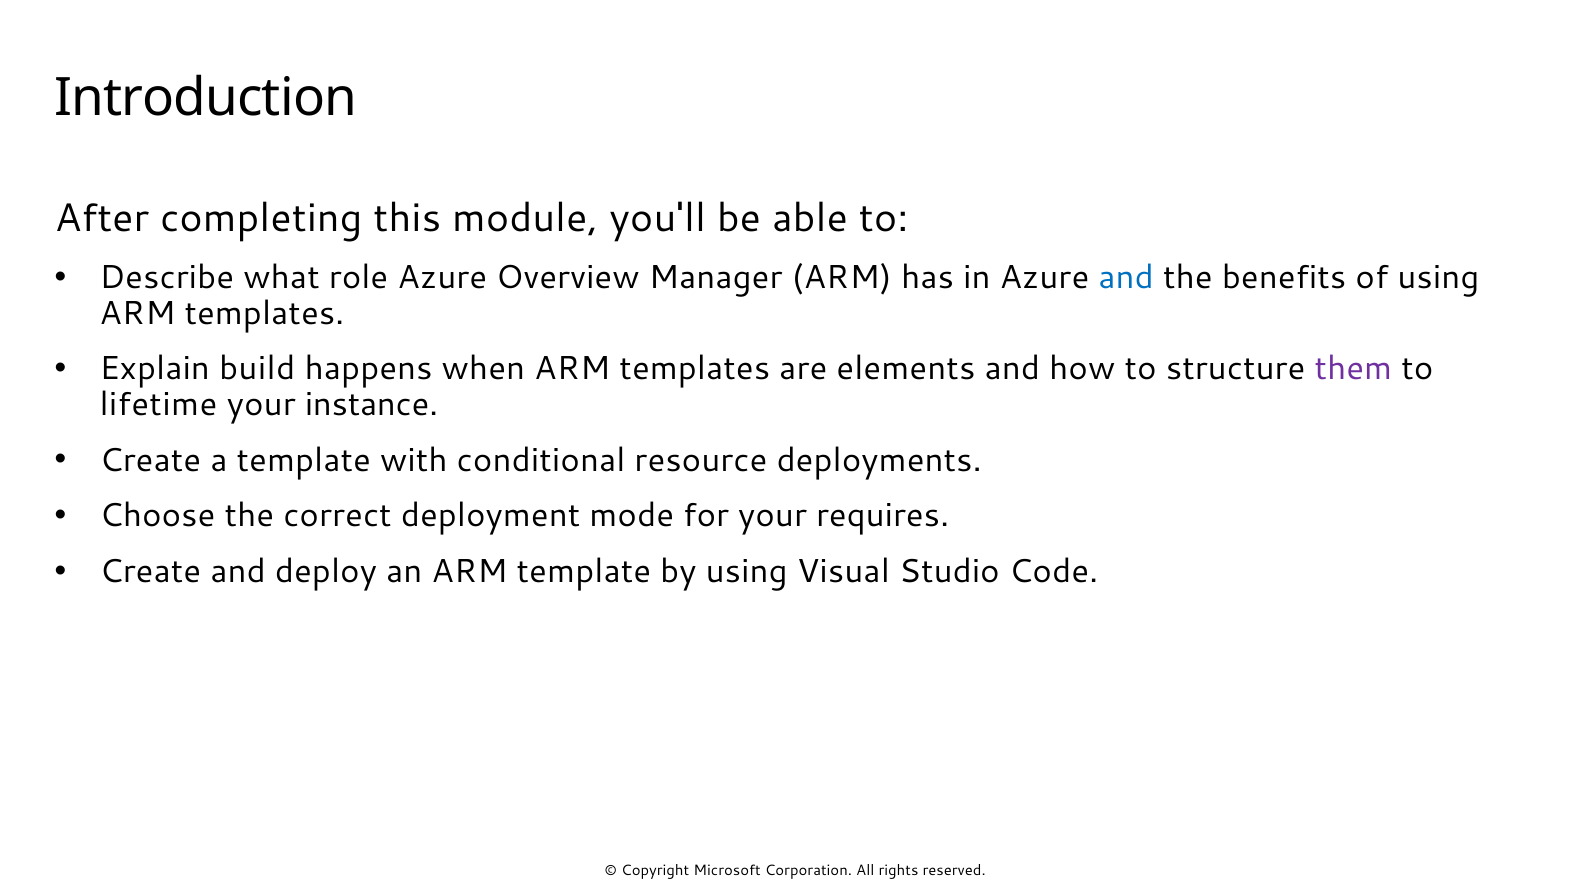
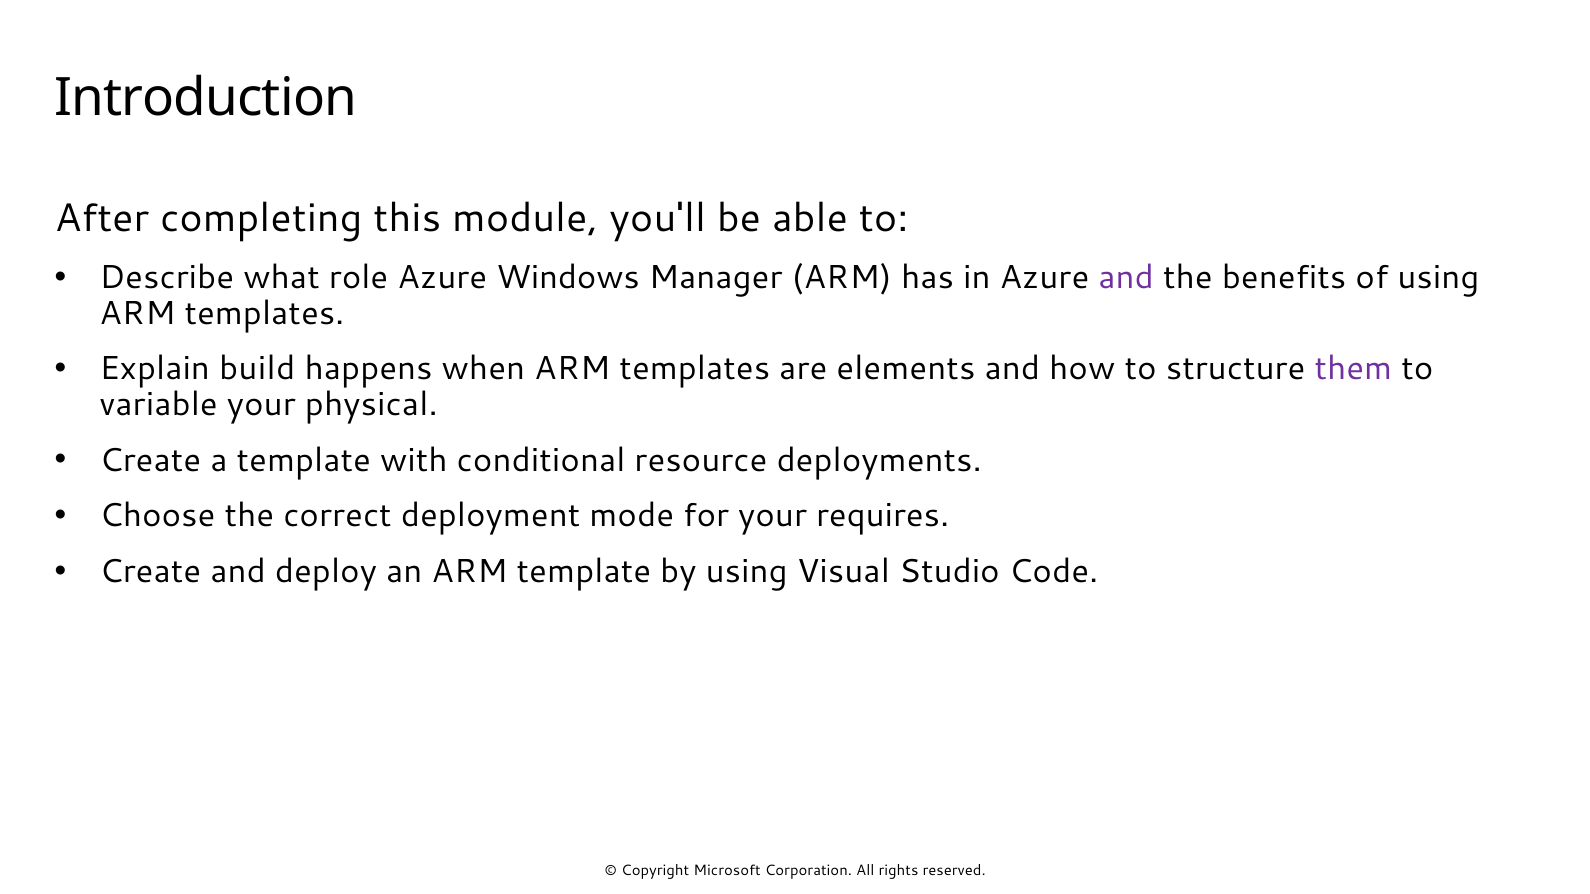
Overview: Overview -> Windows
and at (1126, 278) colour: blue -> purple
lifetime: lifetime -> variable
instance: instance -> physical
